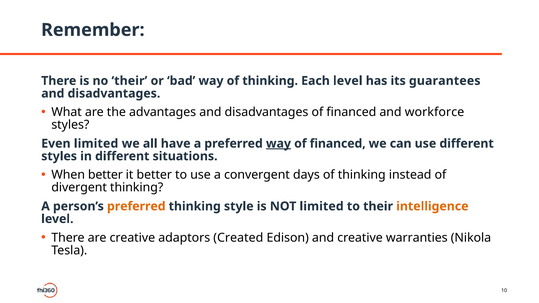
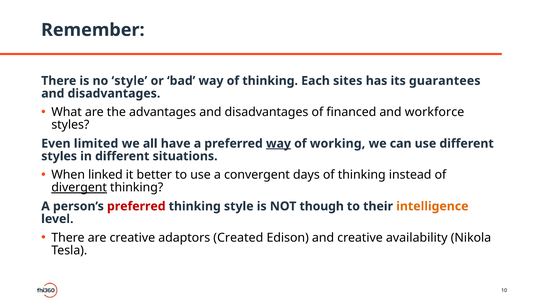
no their: their -> style
Each level: level -> sites
financed at (338, 144): financed -> working
When better: better -> linked
divergent underline: none -> present
preferred at (136, 206) colour: orange -> red
NOT limited: limited -> though
warranties: warranties -> availability
